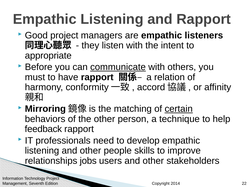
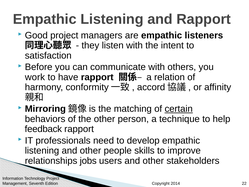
appropriate: appropriate -> satisfaction
communicate underline: present -> none
must: must -> work
